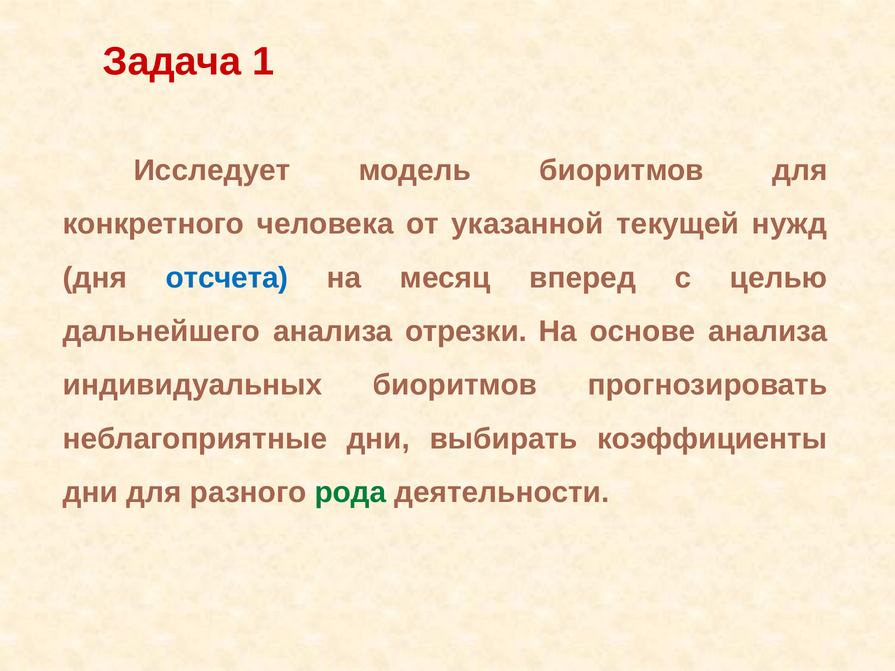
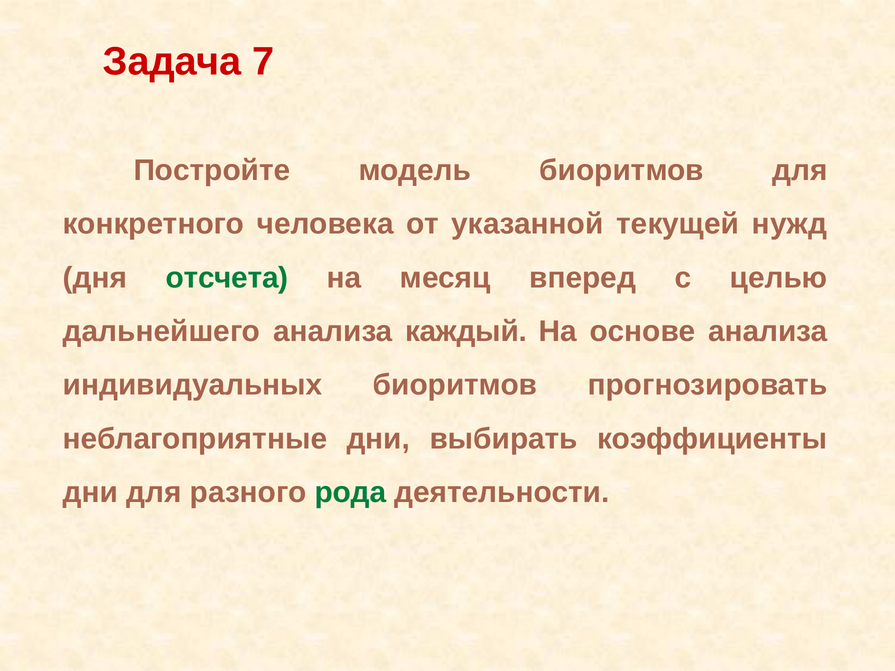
1: 1 -> 7
Исследует: Исследует -> Постройте
отсчета colour: blue -> green
отрезки: отрезки -> каждый
